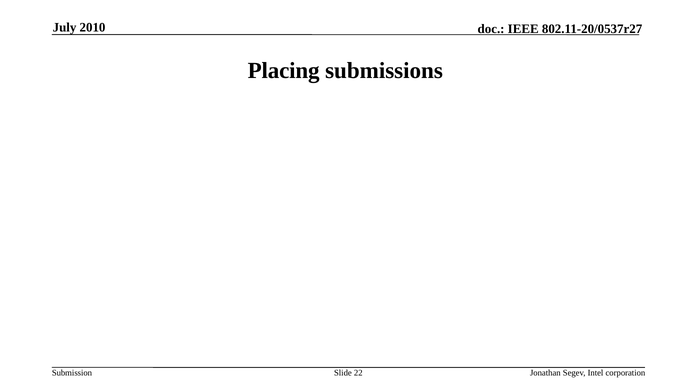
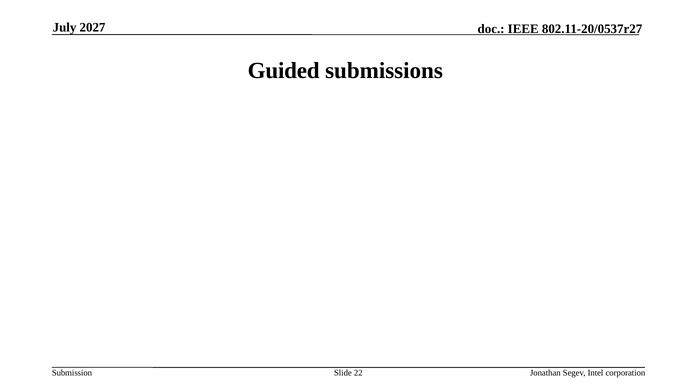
2010: 2010 -> 2027
Placing: Placing -> Guided
